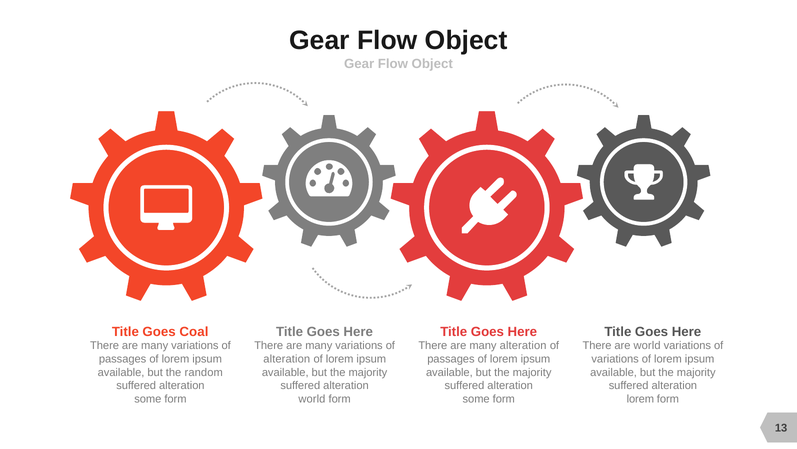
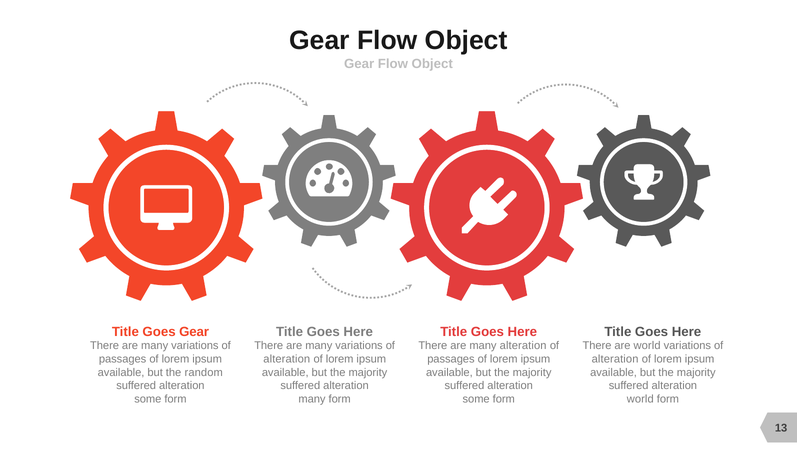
Goes Coal: Coal -> Gear
variations at (615, 359): variations -> alteration
world at (312, 398): world -> many
lorem at (640, 398): lorem -> world
